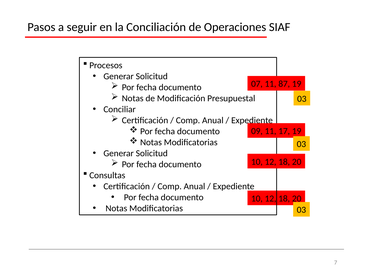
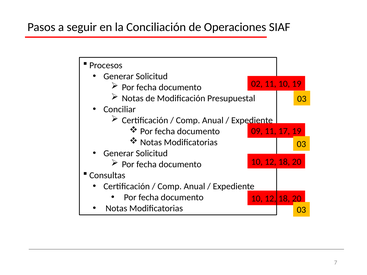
07: 07 -> 02
11 87: 87 -> 10
